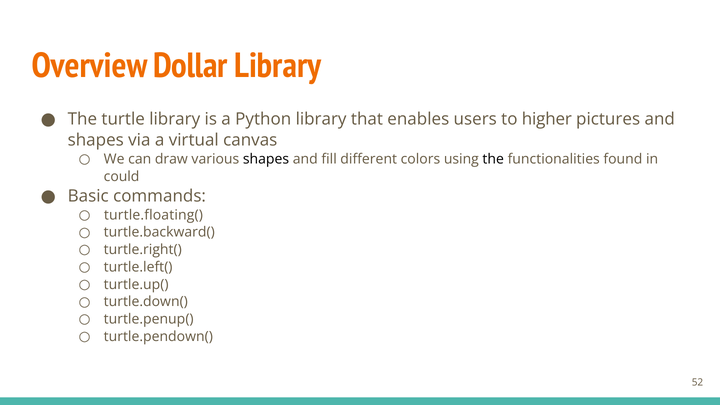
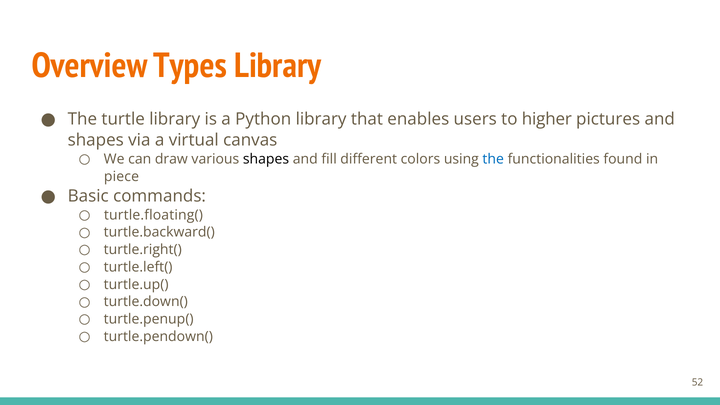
Dollar: Dollar -> Types
the at (493, 159) colour: black -> blue
could: could -> piece
